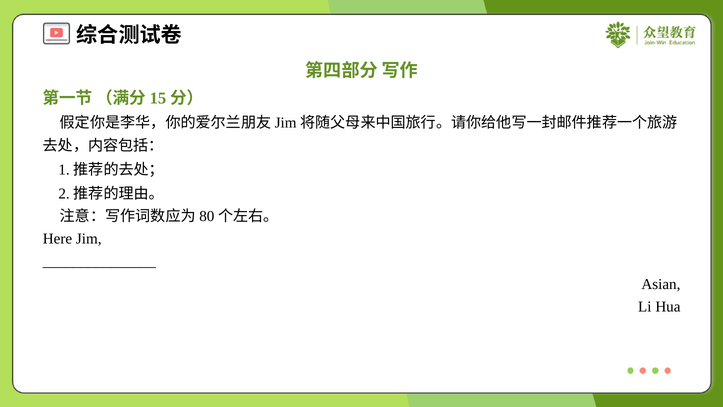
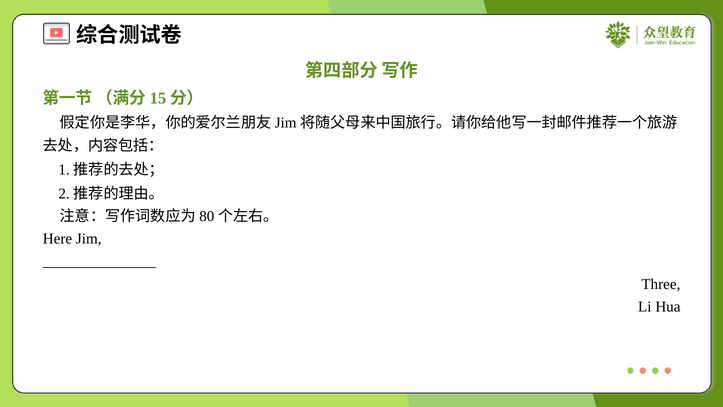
Asian: Asian -> Three
